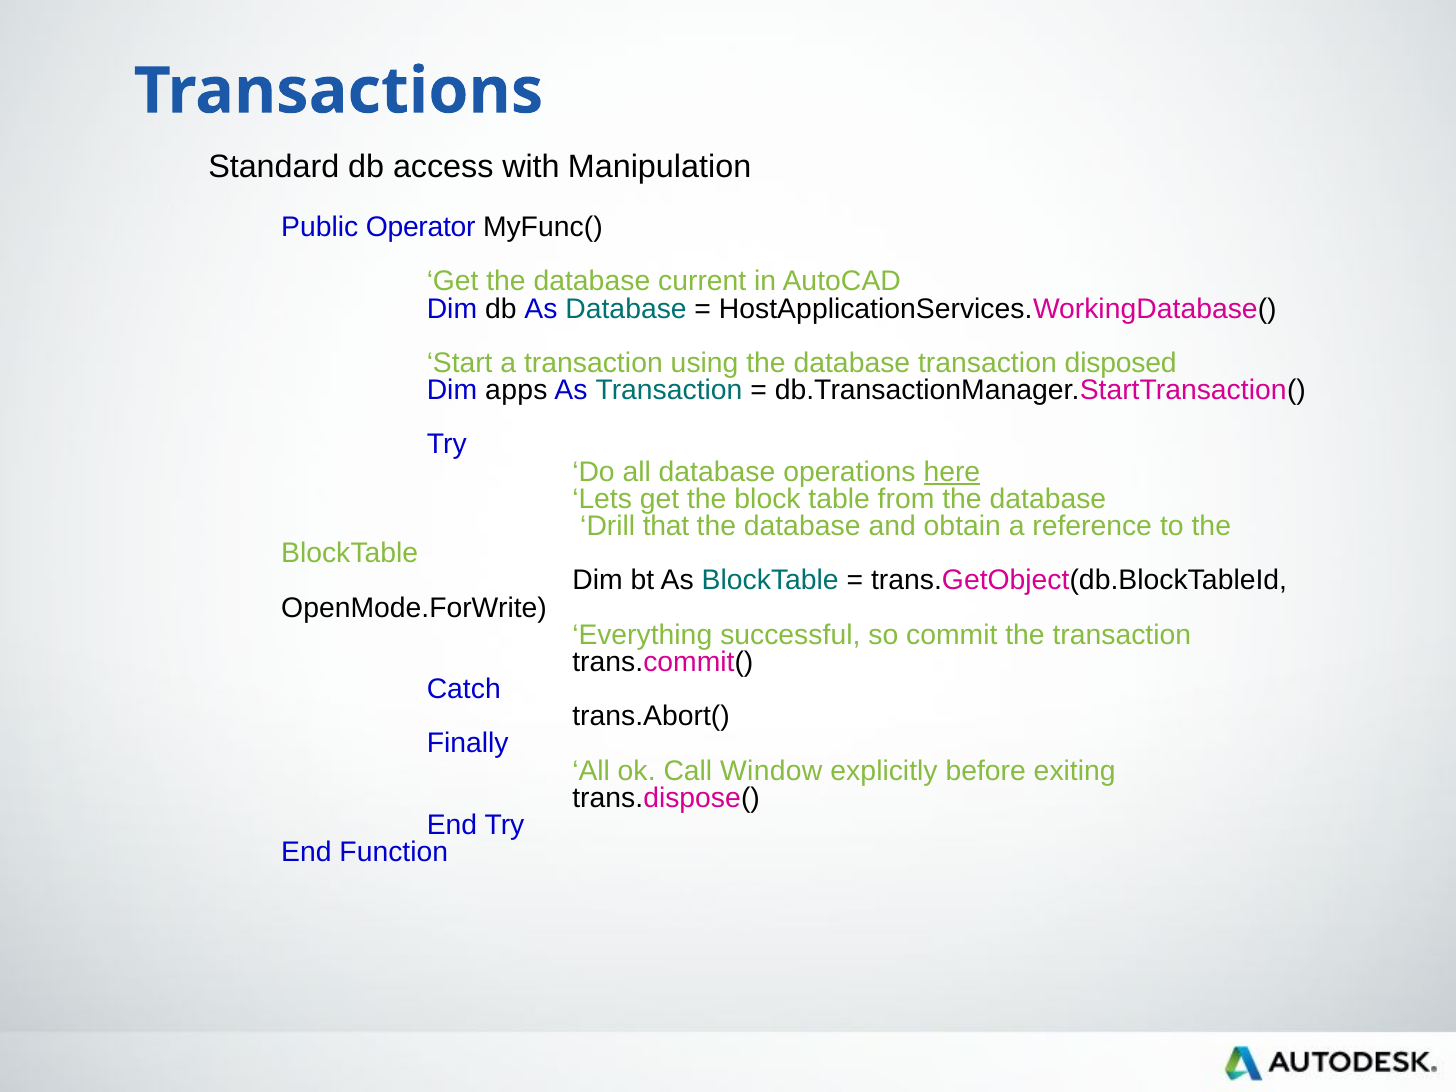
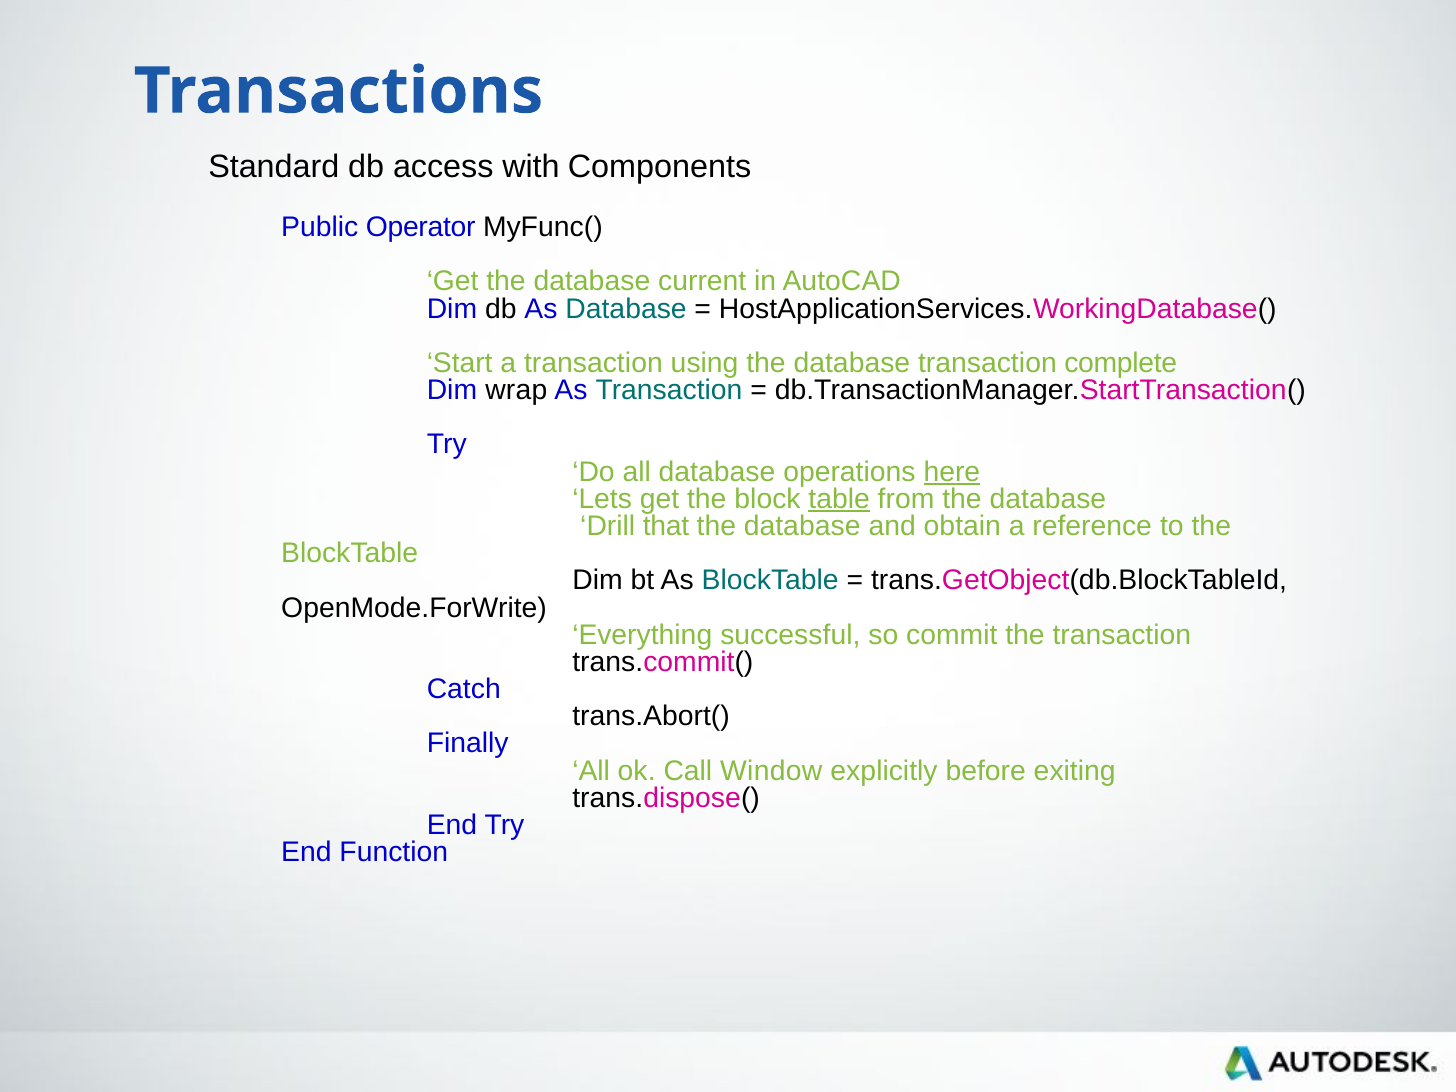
Manipulation: Manipulation -> Components
disposed: disposed -> complete
apps: apps -> wrap
table underline: none -> present
